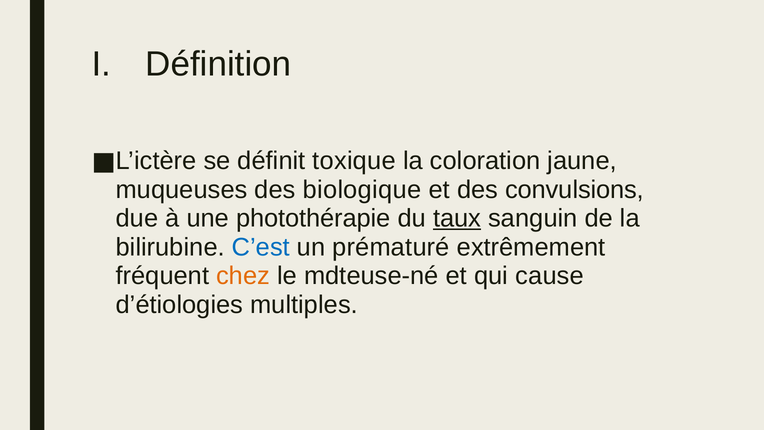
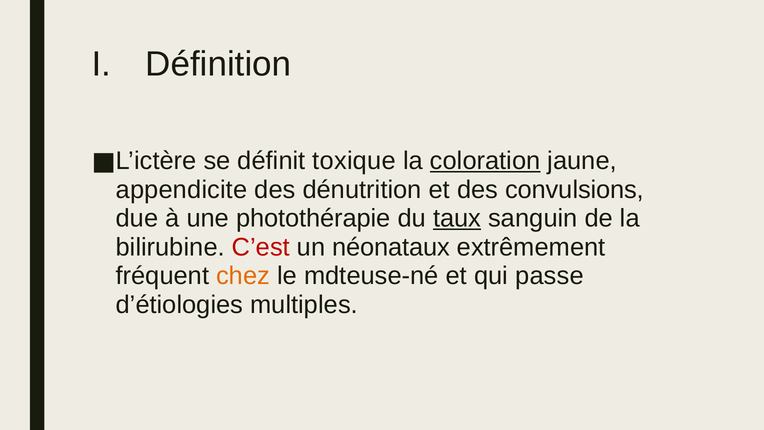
coloration underline: none -> present
muqueuses: muqueuses -> appendicite
biologique: biologique -> dénutrition
C’est colour: blue -> red
prématuré: prématuré -> néonataux
cause: cause -> passe
